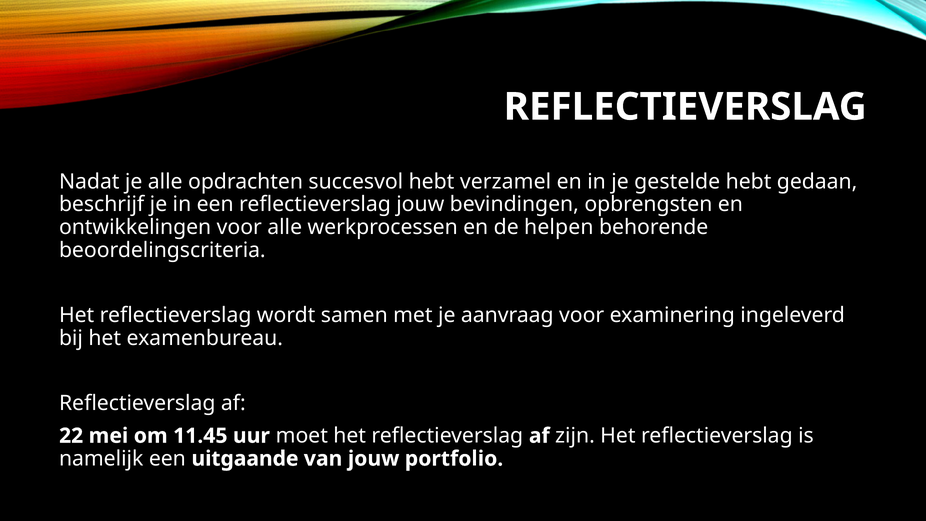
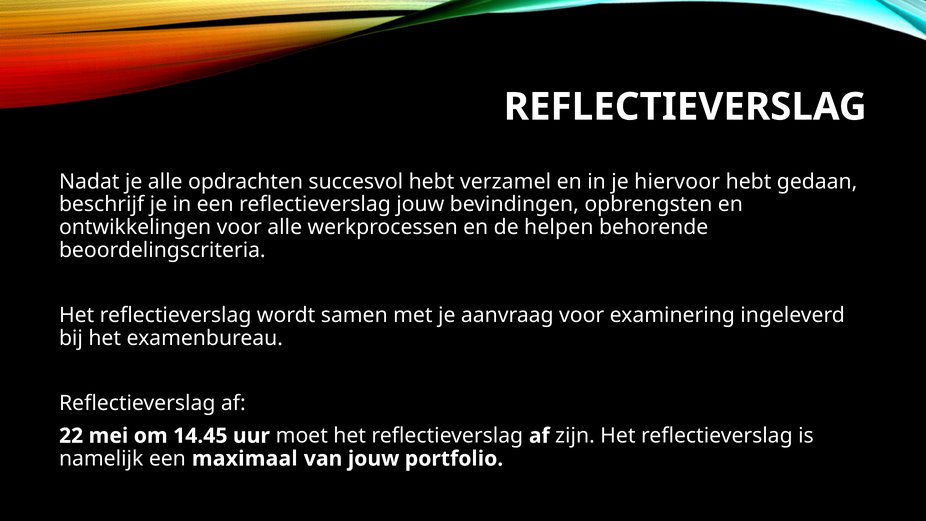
gestelde: gestelde -> hiervoor
11.45: 11.45 -> 14.45
uitgaande: uitgaande -> maximaal
